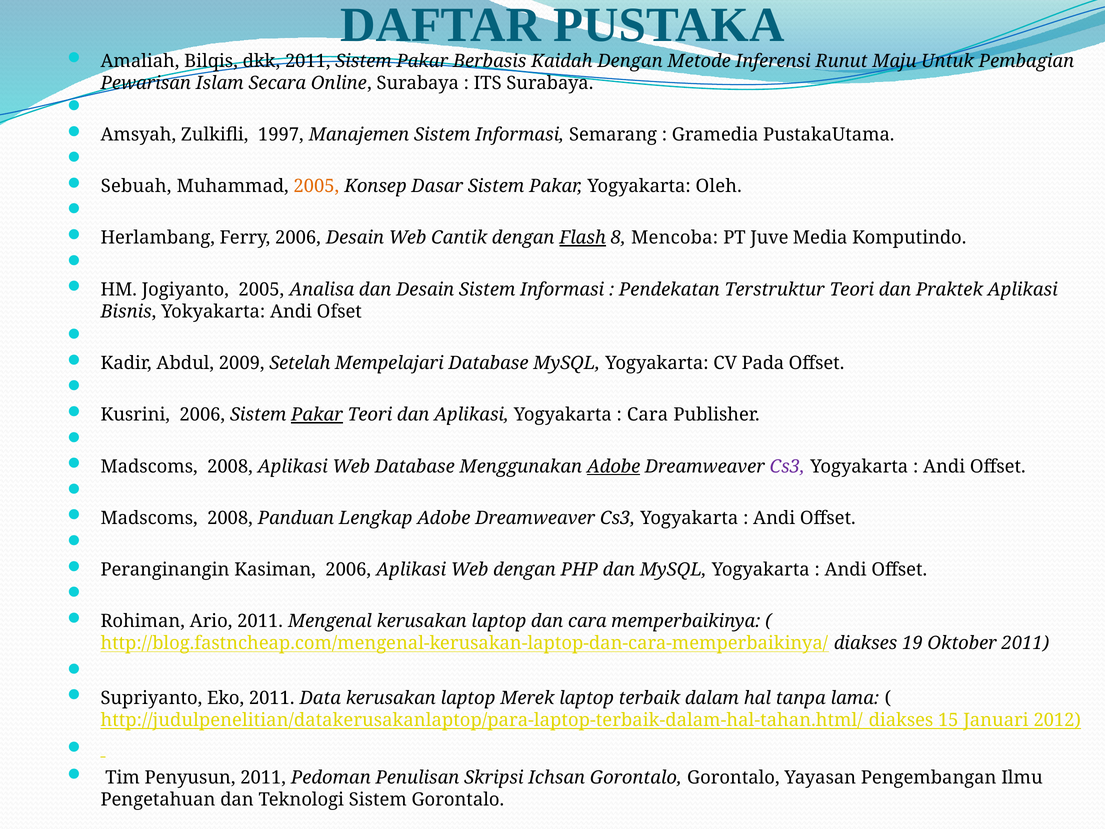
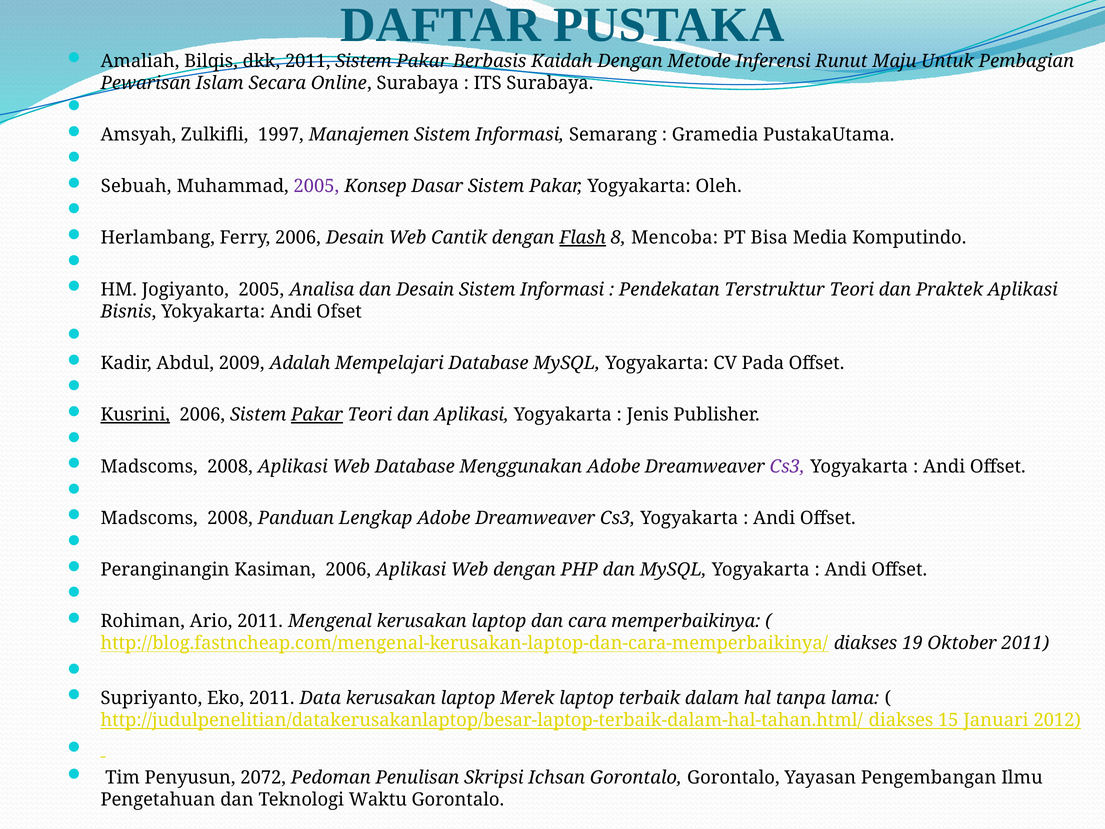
2005 at (316, 186) colour: orange -> purple
Juve: Juve -> Bisa
Setelah: Setelah -> Adalah
Kusrini underline: none -> present
Cara at (648, 415): Cara -> Jenis
Adobe at (614, 466) underline: present -> none
http://judulpenelitian/datakerusakanlaptop/para-laptop-terbaik-dalam-hal-tahan.html/: http://judulpenelitian/datakerusakanlaptop/para-laptop-terbaik-dalam-hal-tahan.html/ -> http://judulpenelitian/datakerusakanlaptop/besar-laptop-terbaik-dalam-hal-tahan.html/
Penyusun 2011: 2011 -> 2072
Teknologi Sistem: Sistem -> Waktu
